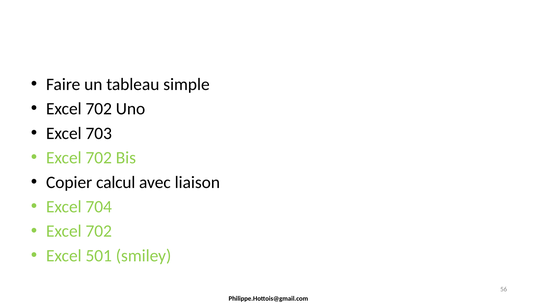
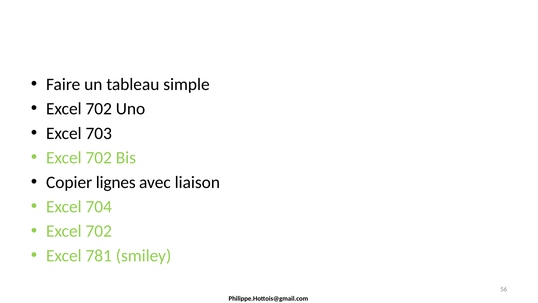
calcul: calcul -> lignes
501: 501 -> 781
